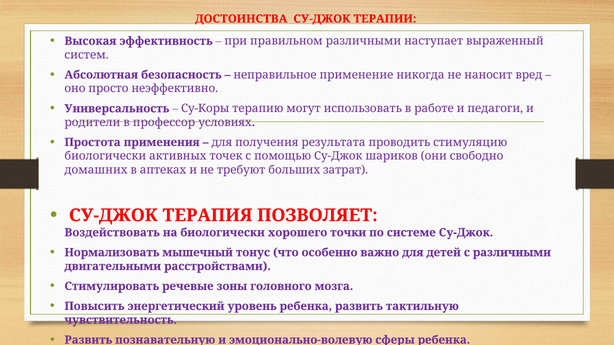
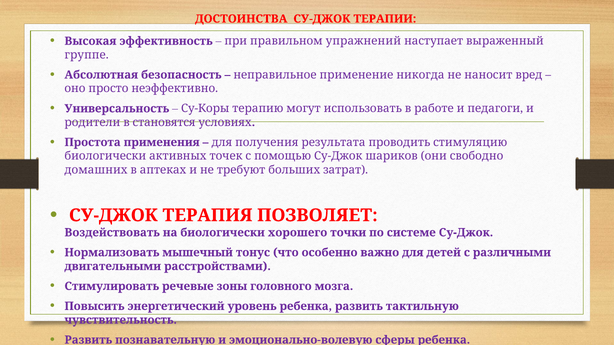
правильном различными: различными -> упражнений
систем: систем -> группе
профессор: профессор -> становятся
